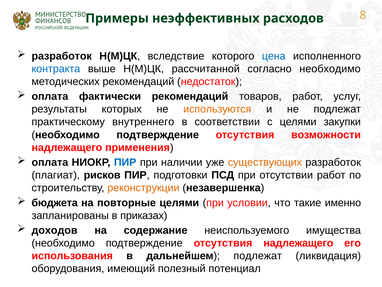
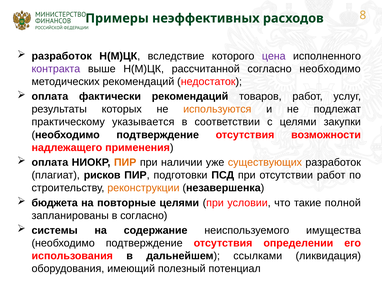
цена colour: blue -> purple
контракта colour: blue -> purple
внутреннего: внутреннего -> указывается
ПИР at (125, 162) colour: blue -> orange
именно: именно -> полной
в приказах: приказах -> согласно
доходов: доходов -> системы
отсутствия надлежащего: надлежащего -> определении
дальнейшем подлежат: подлежат -> ссылками
